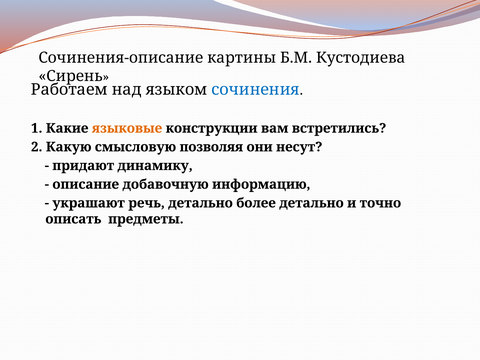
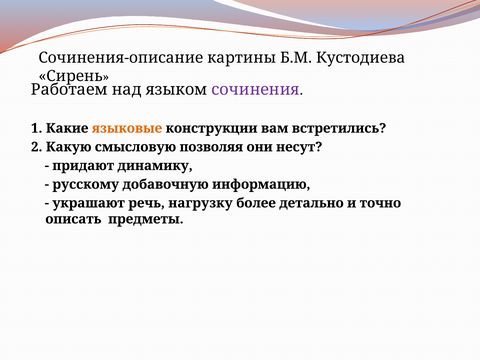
сочинения colour: blue -> purple
описание: описание -> русскому
речь детально: детально -> нагрузку
